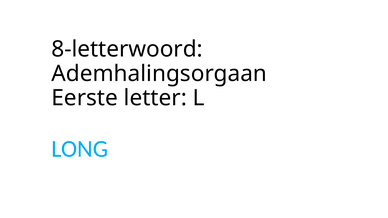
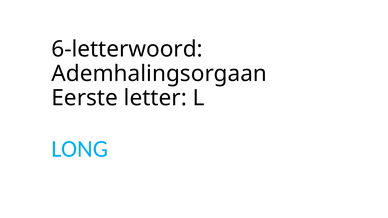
8-letterwoord: 8-letterwoord -> 6-letterwoord
